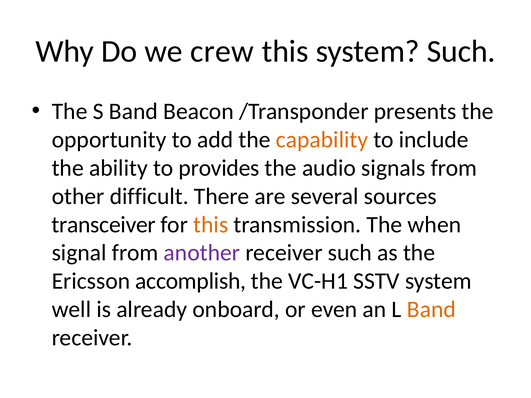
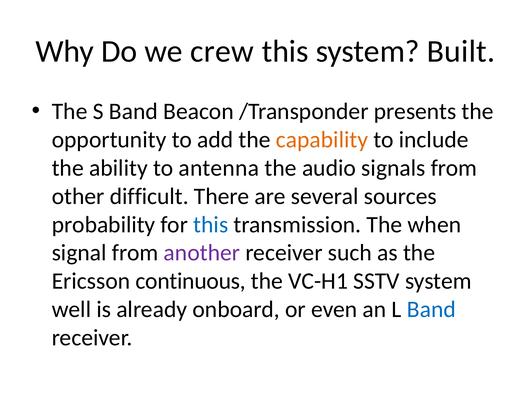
system Such: Such -> Built
provides: provides -> antenna
transceiver: transceiver -> probability
this at (211, 225) colour: orange -> blue
accomplish: accomplish -> continuous
Band at (431, 310) colour: orange -> blue
